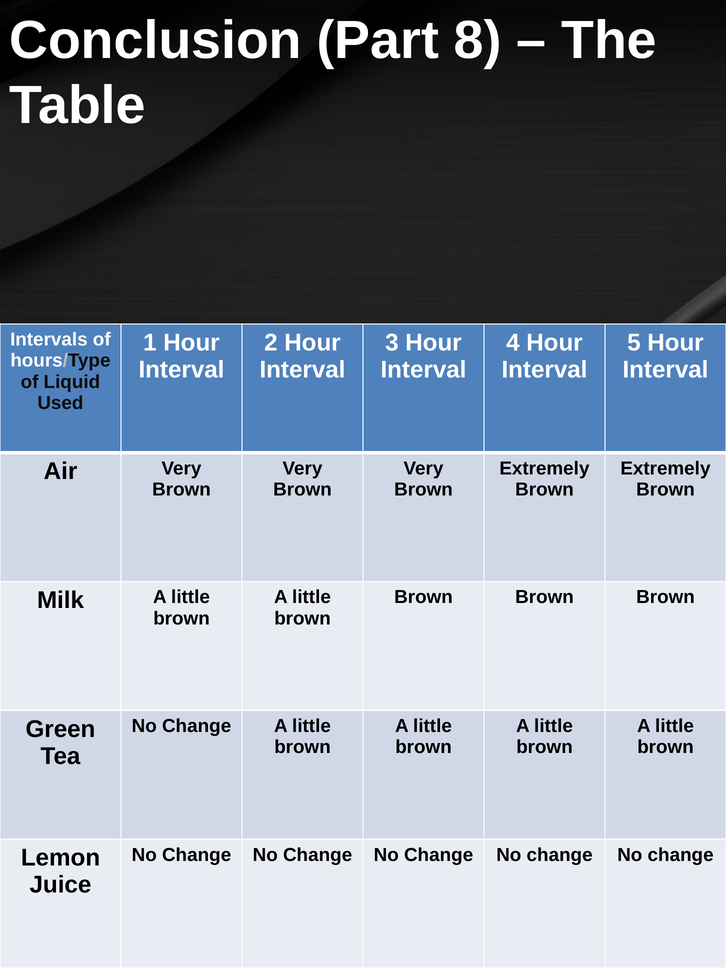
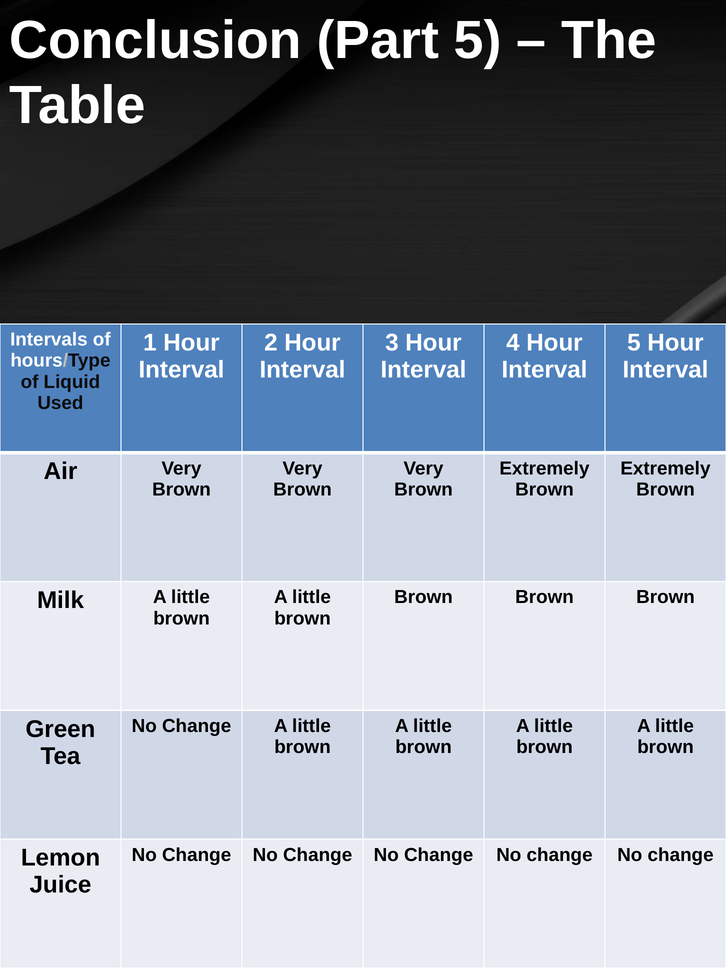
Part 8: 8 -> 5
